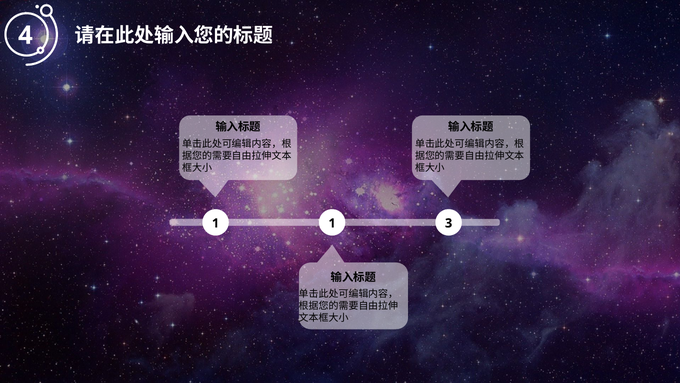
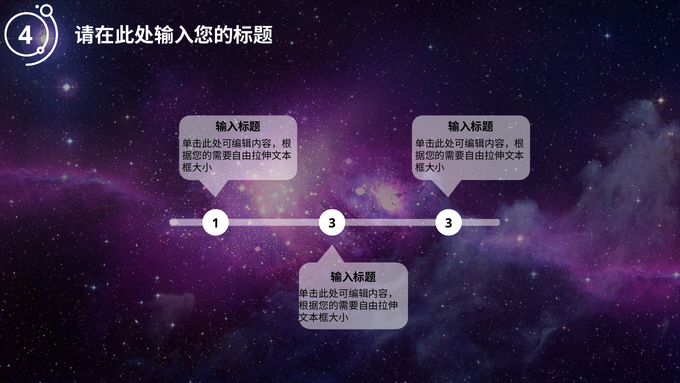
1 1: 1 -> 3
